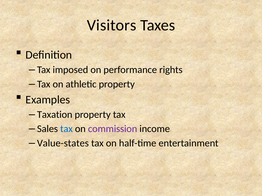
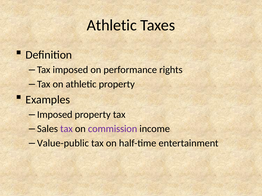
Visitors at (112, 25): Visitors -> Athletic
Taxation at (55, 115): Taxation -> Imposed
tax at (66, 129) colour: blue -> purple
Value-states: Value-states -> Value-public
